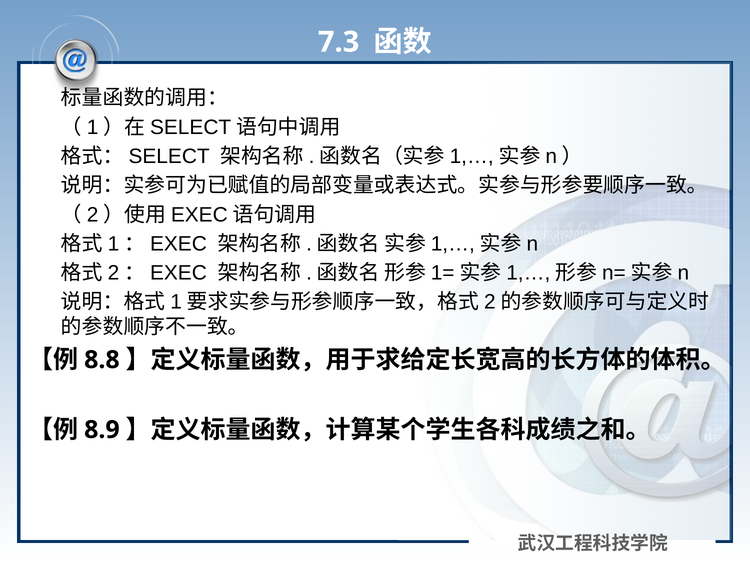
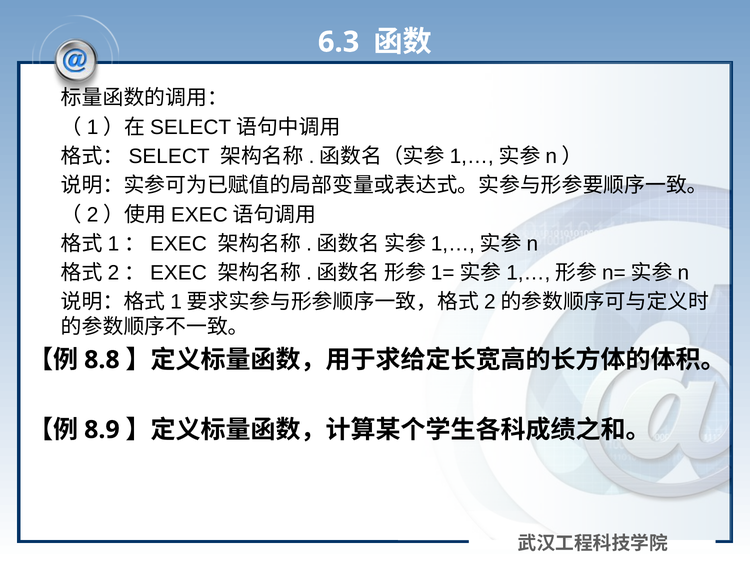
7.3: 7.3 -> 6.3
